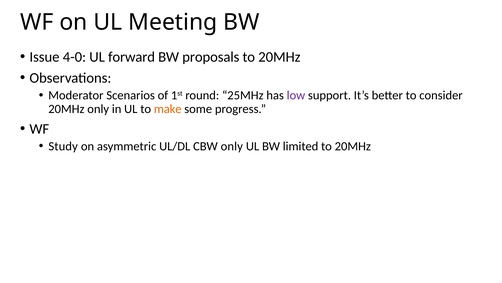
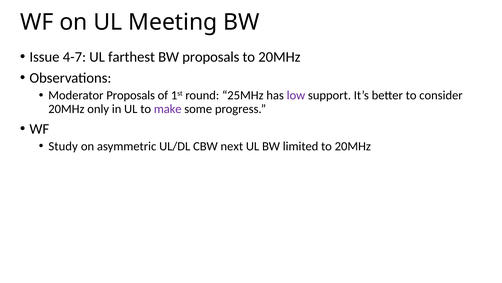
4-0: 4-0 -> 4-7
forward: forward -> farthest
Moderator Scenarios: Scenarios -> Proposals
make colour: orange -> purple
CBW only: only -> next
